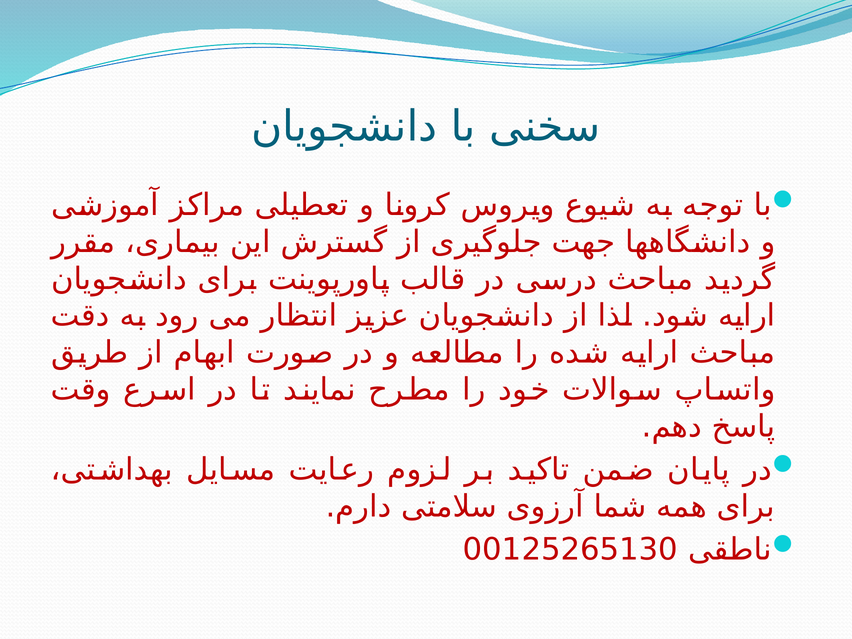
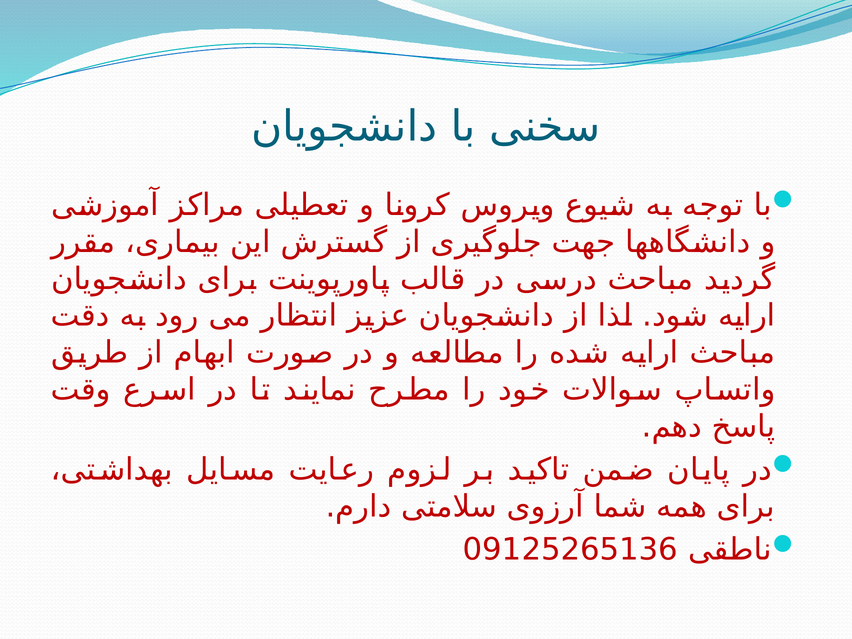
00125265130: 00125265130 -> 09125265136
